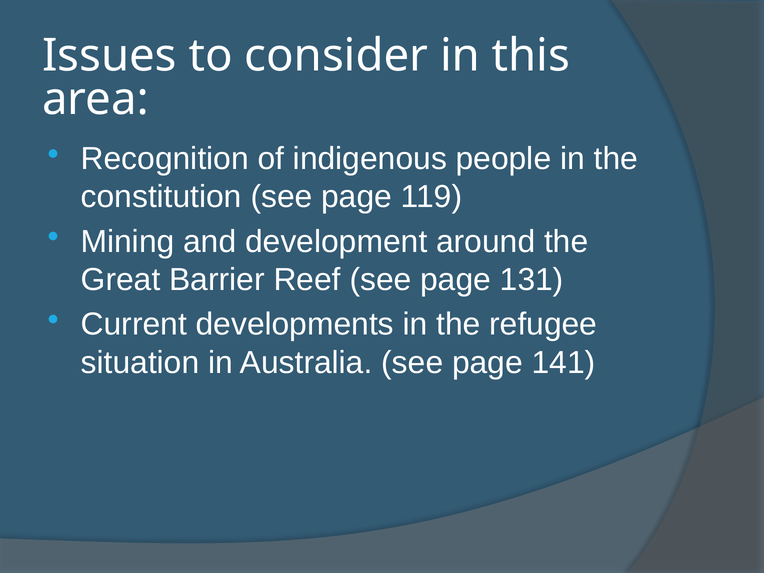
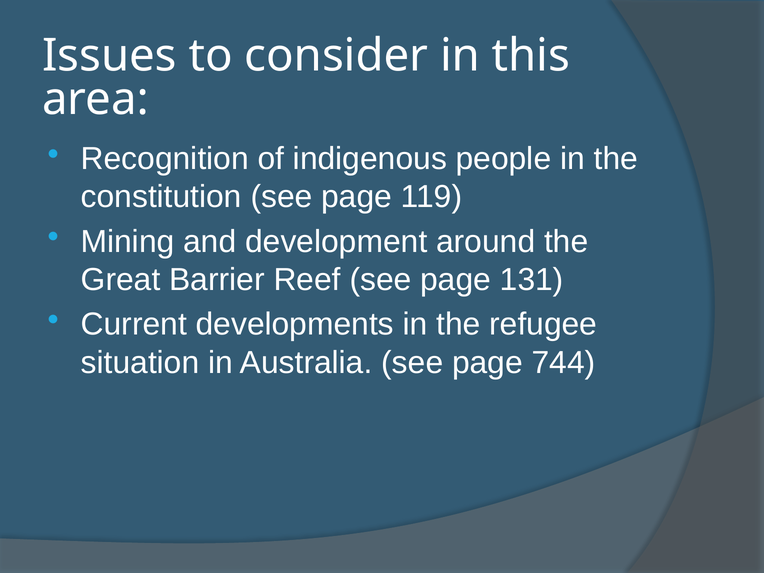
141: 141 -> 744
